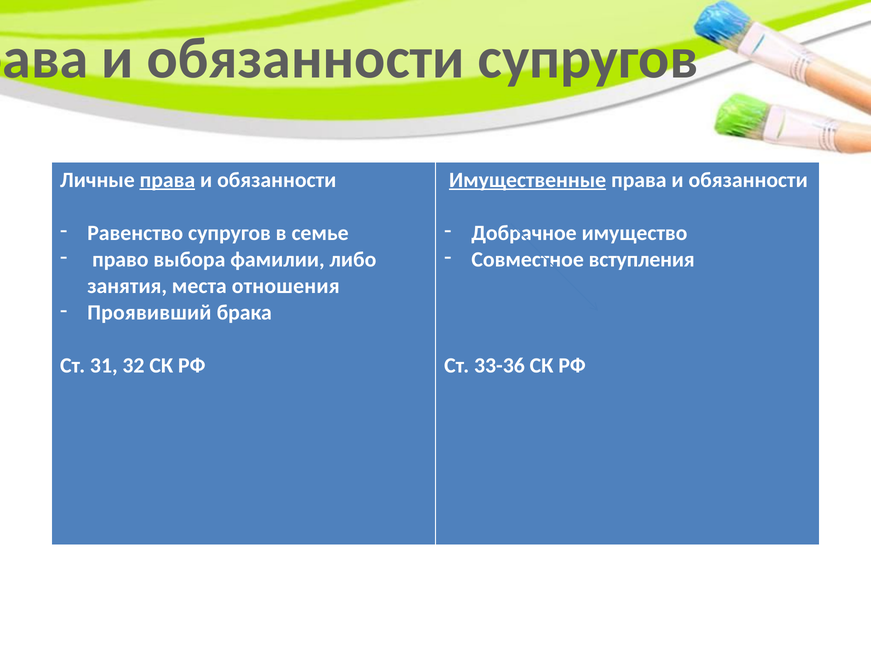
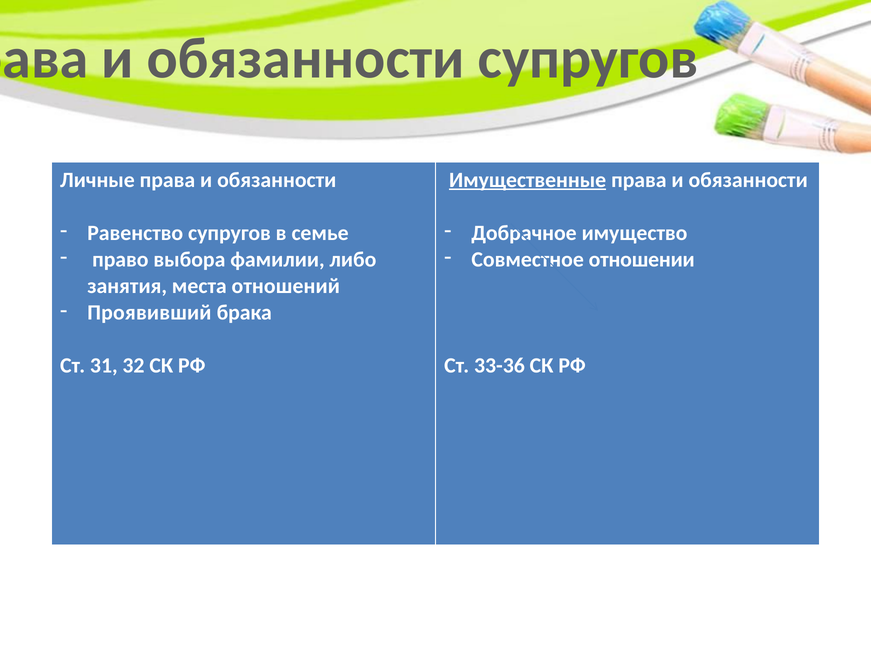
права at (167, 180) underline: present -> none
вступления: вступления -> отношении
отношения: отношения -> отношений
